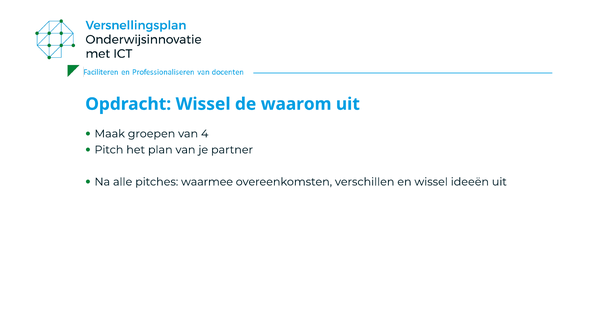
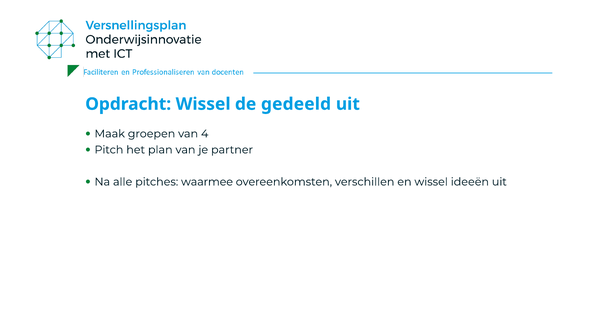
waarom: waarom -> gedeeld
